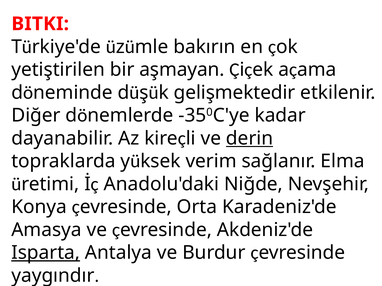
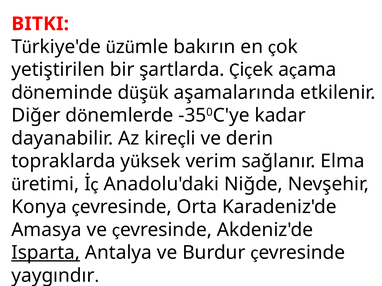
aşmayan: aşmayan -> şartlarda
gelişmektedir: gelişmektedir -> aşamalarında
derin underline: present -> none
